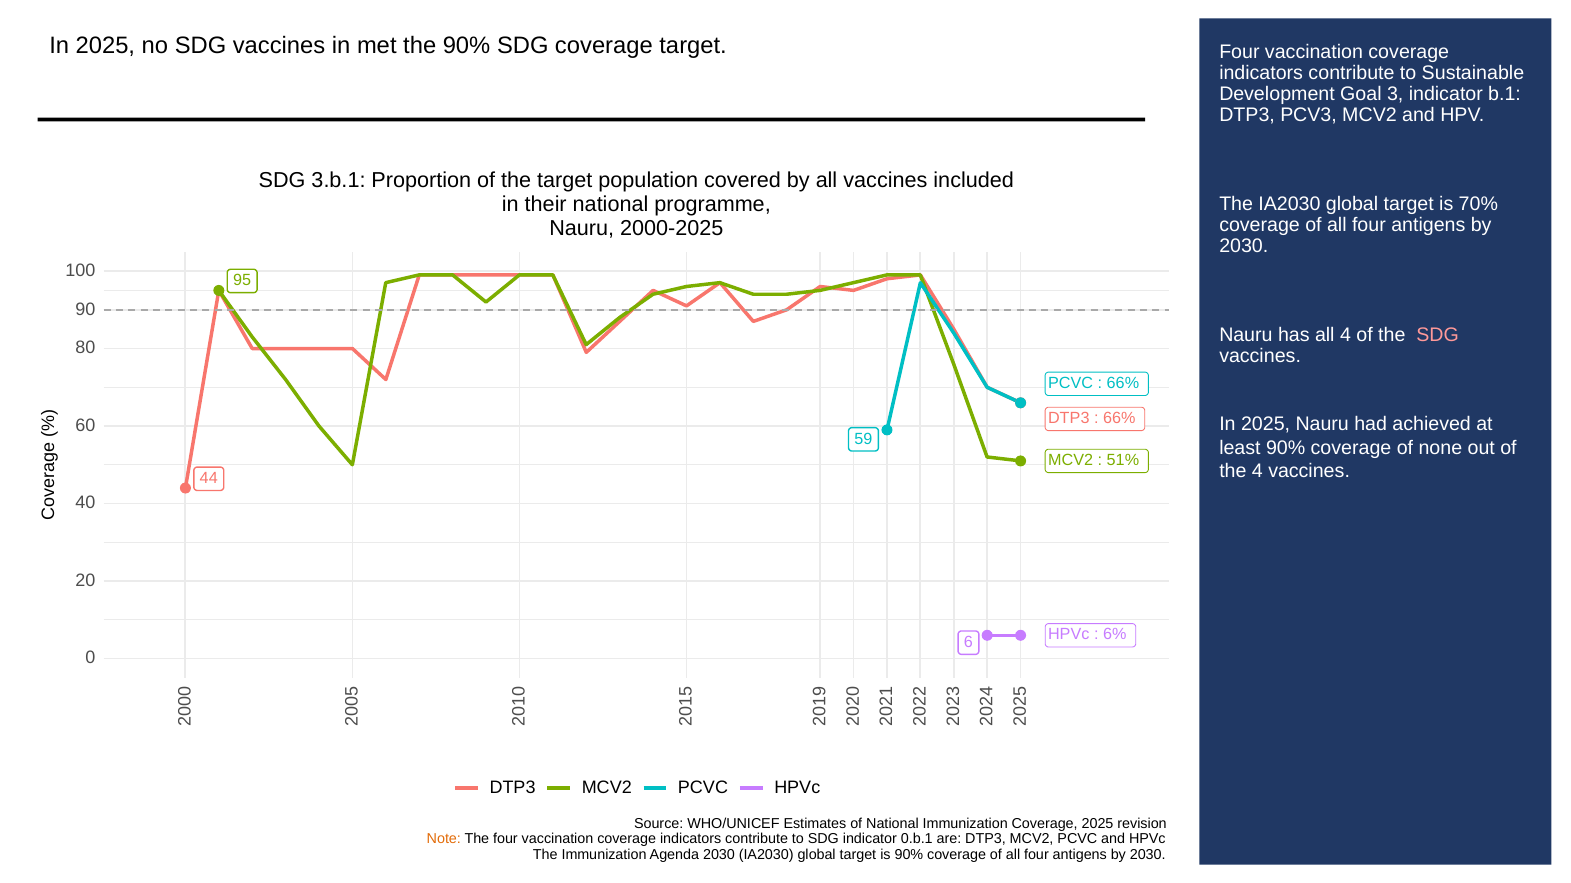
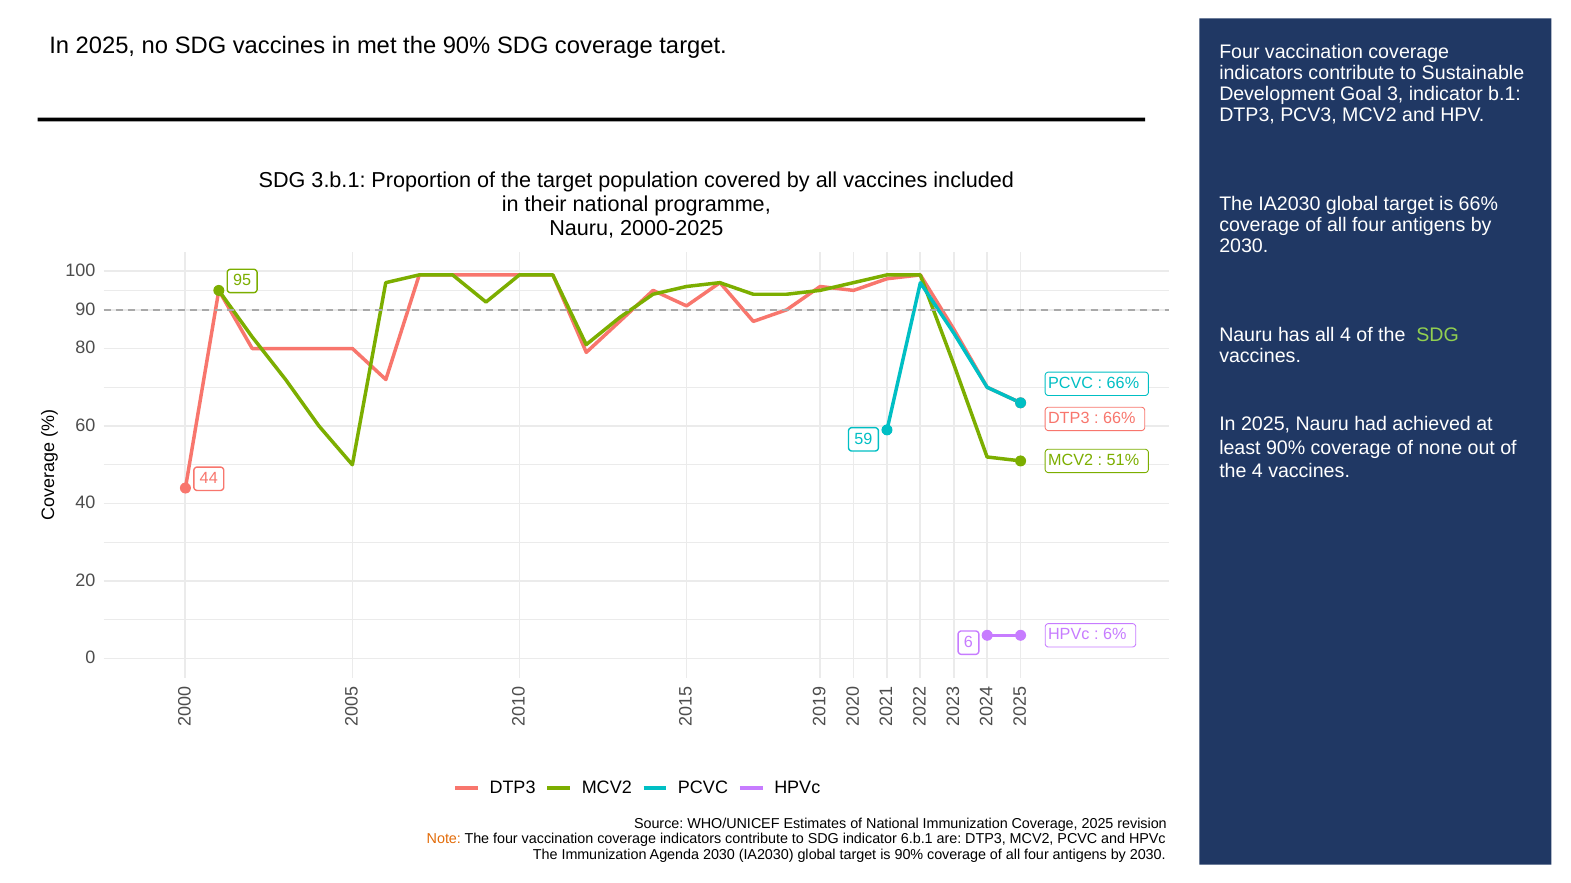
is 70%: 70% -> 66%
SDG at (1438, 335) colour: pink -> light green
0.b.1: 0.b.1 -> 6.b.1
